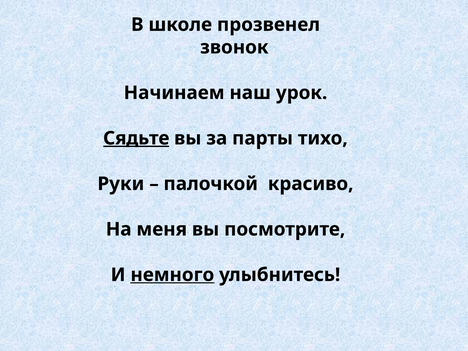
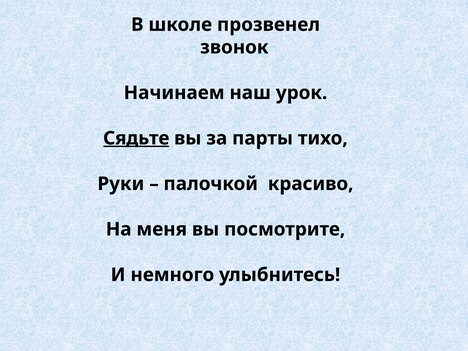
немного underline: present -> none
